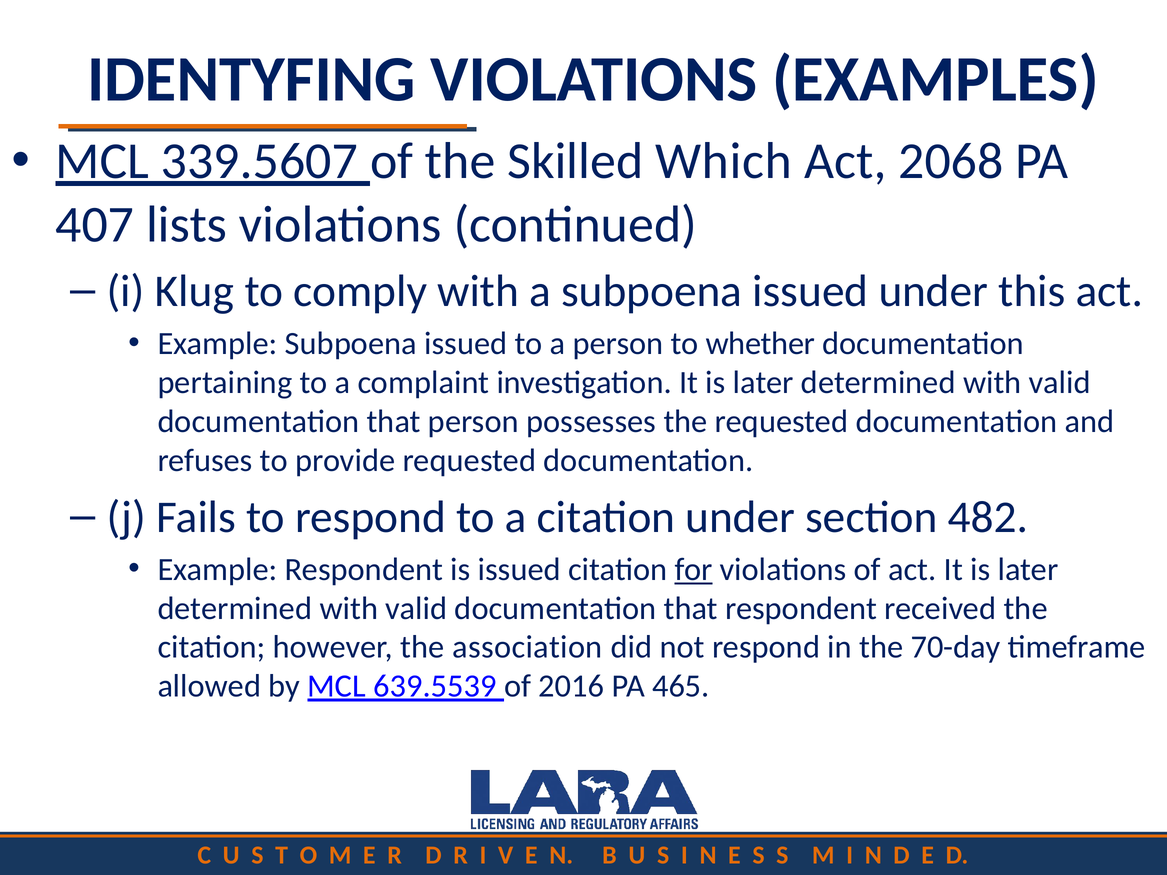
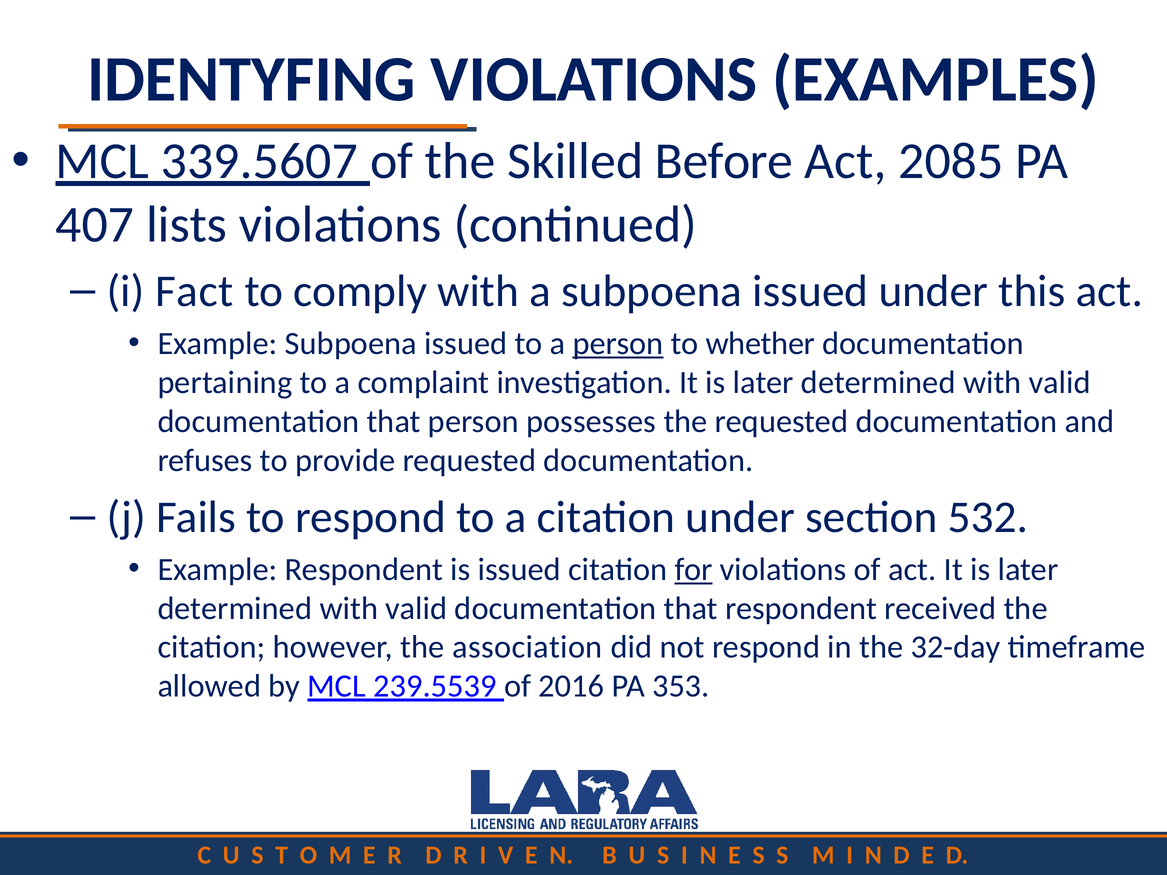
Which: Which -> Before
2068: 2068 -> 2085
Klug: Klug -> Fact
person at (618, 344) underline: none -> present
482: 482 -> 532
70-day: 70-day -> 32-day
639.5539: 639.5539 -> 239.5539
465: 465 -> 353
